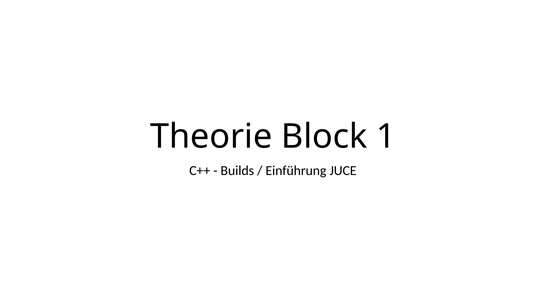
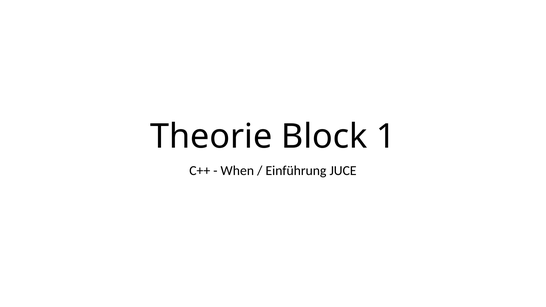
Builds: Builds -> When
